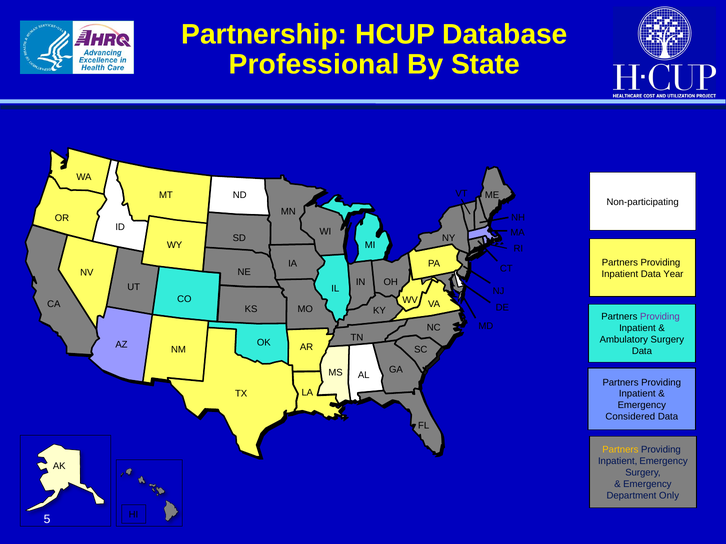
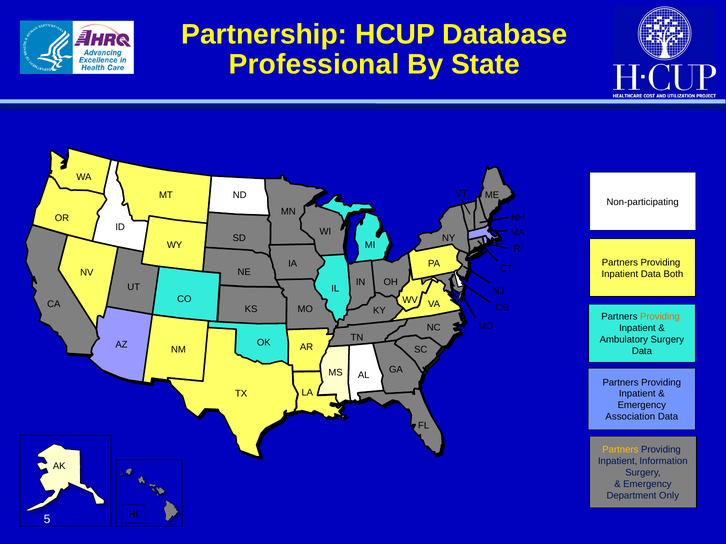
Year: Year -> Both
Providing at (660, 317) colour: purple -> orange
Considered: Considered -> Association
Inpatient Emergency: Emergency -> Information
